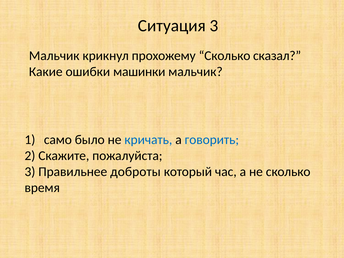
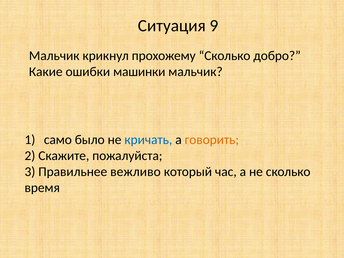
Ситуация 3: 3 -> 9
сказал: сказал -> добро
говорить colour: blue -> orange
доброты: доброты -> вежливо
